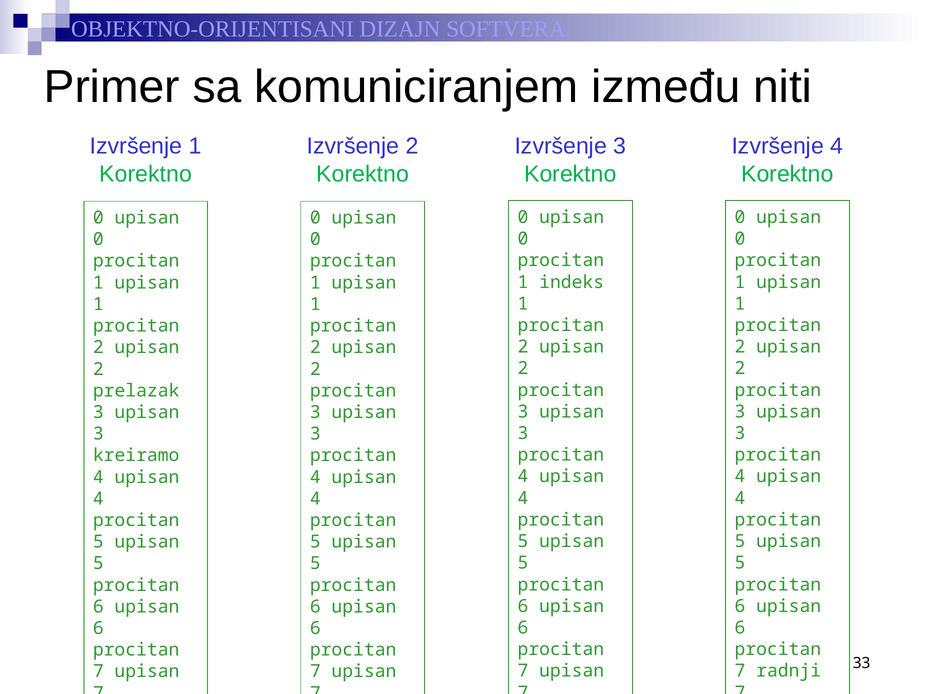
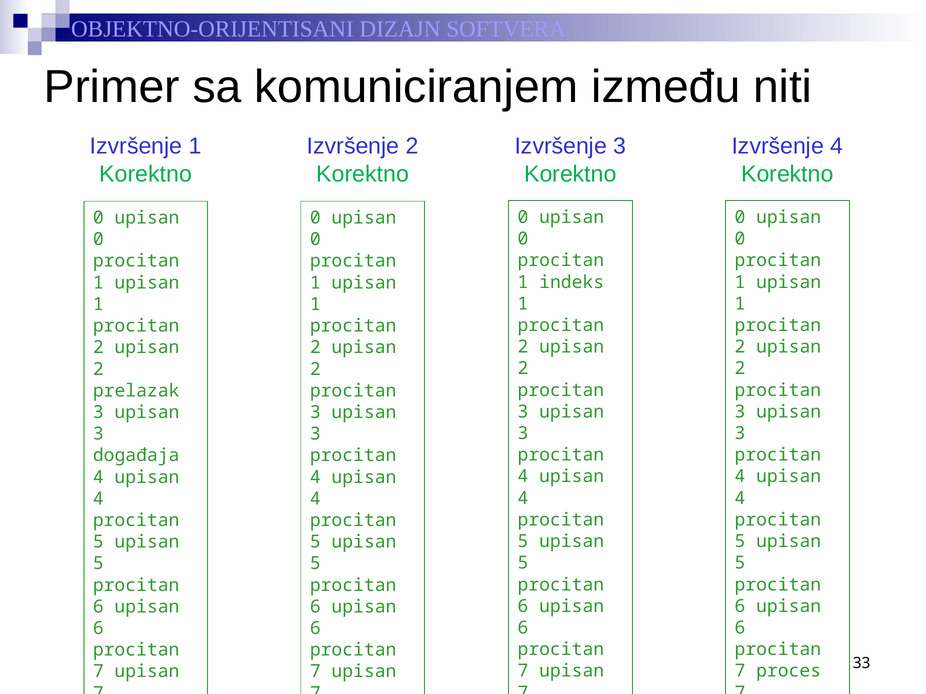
kreiramo: kreiramo -> događaja
radnji: radnji -> proces
